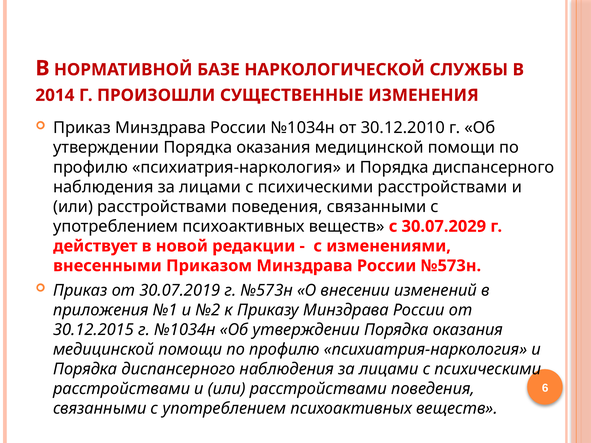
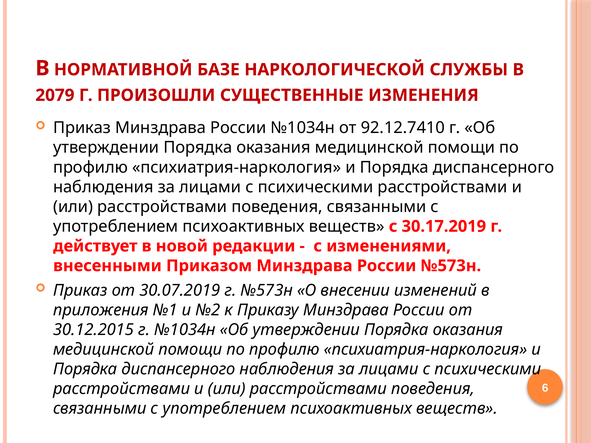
2014: 2014 -> 2079
30.12.2010: 30.12.2010 -> 92.12.7410
30.07.2029: 30.07.2029 -> 30.17.2019
